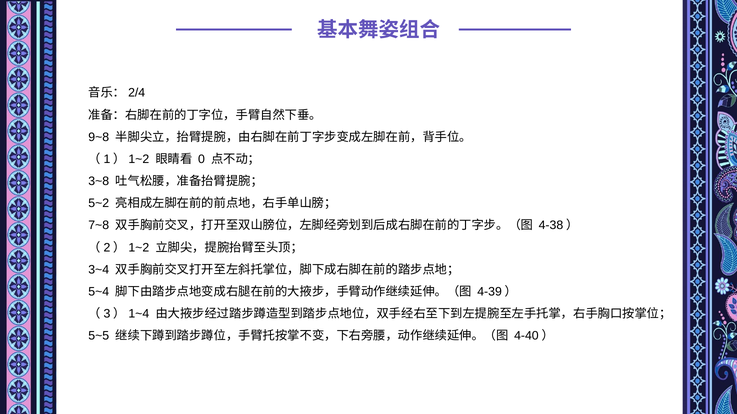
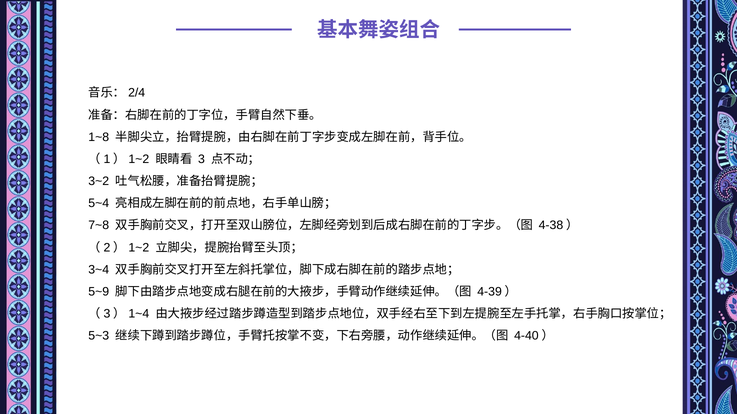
9~8: 9~8 -> 1~8
0: 0 -> 3
3~8: 3~8 -> 3~2
5~2: 5~2 -> 5~4
5~4: 5~4 -> 5~9
5~5: 5~5 -> 5~3
